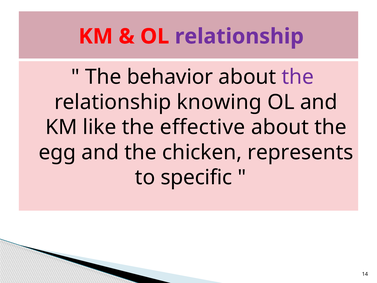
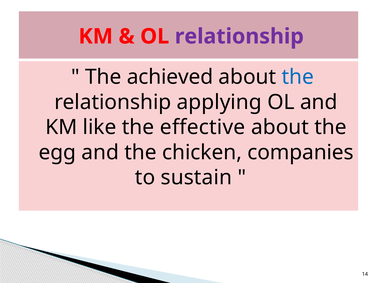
behavior: behavior -> achieved
the at (298, 77) colour: purple -> blue
knowing: knowing -> applying
represents: represents -> companies
specific: specific -> sustain
